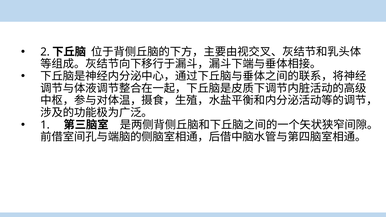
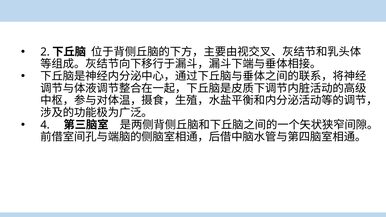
1: 1 -> 4
